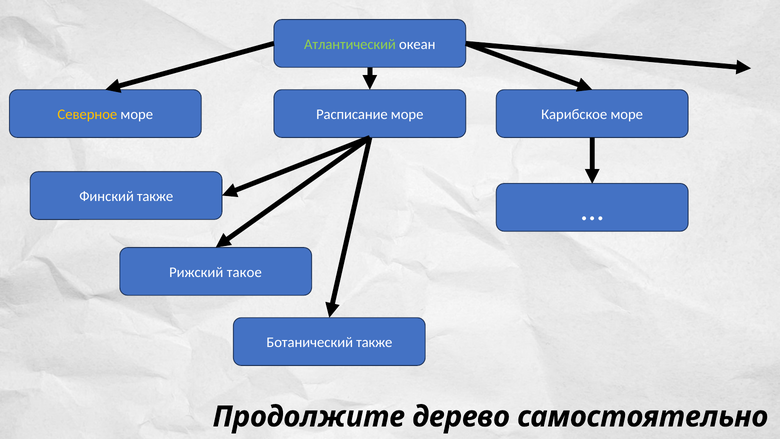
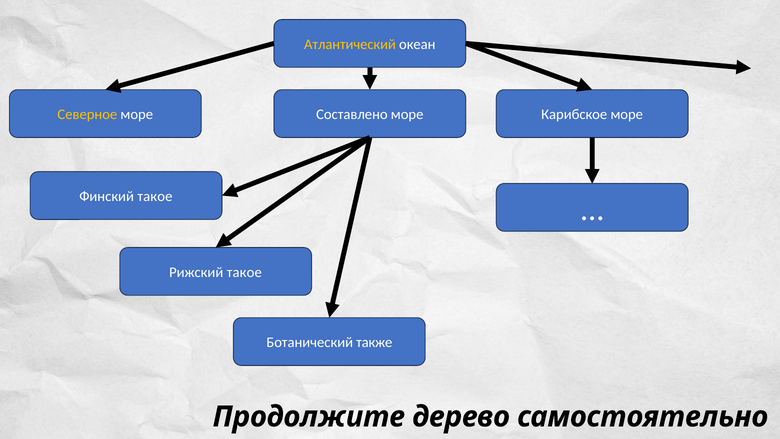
Атлантический colour: light green -> yellow
Расписание: Расписание -> Составлено
Финский также: также -> такое
